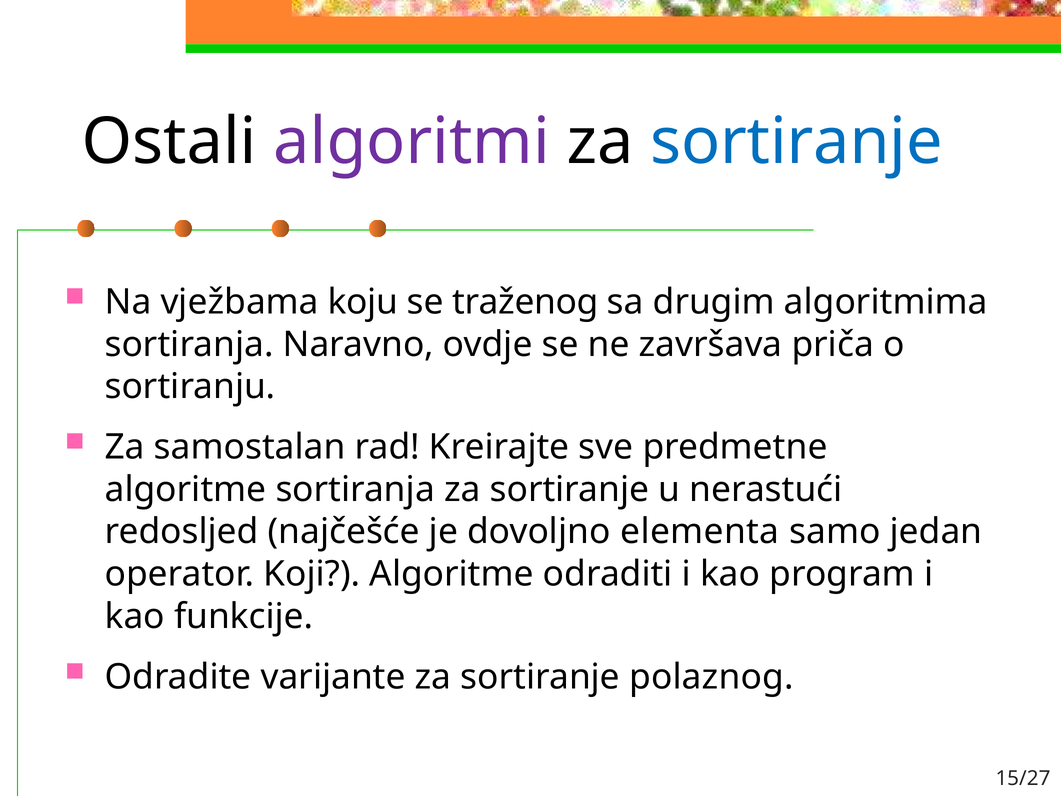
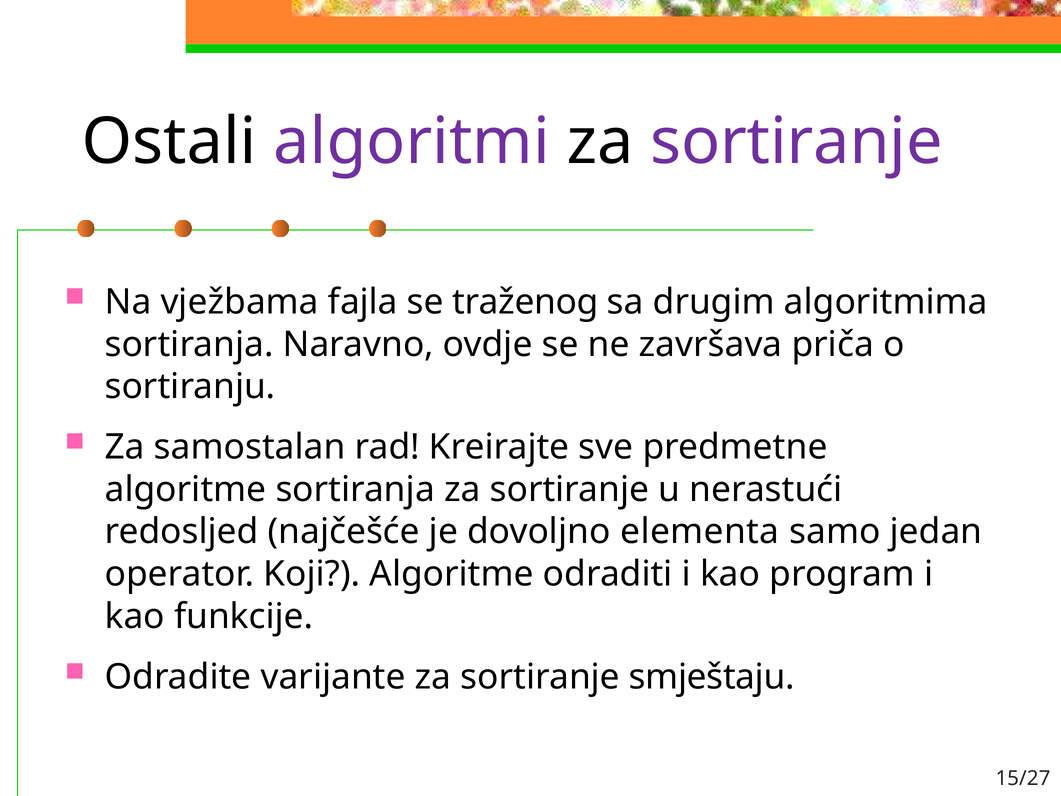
sortiranje at (796, 142) colour: blue -> purple
koju: koju -> fajla
polaznog: polaznog -> smještaju
